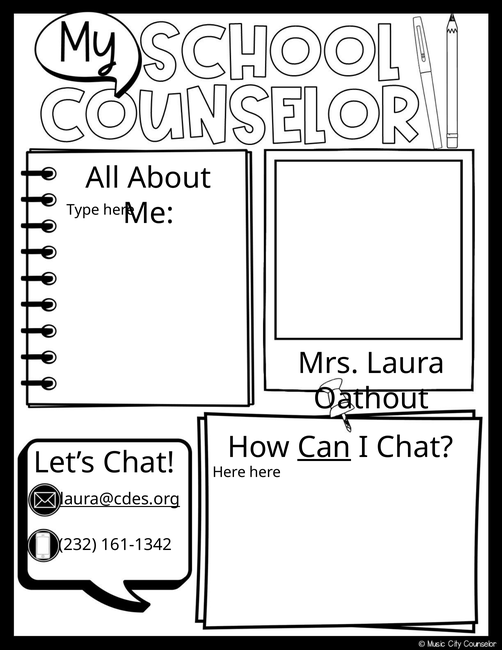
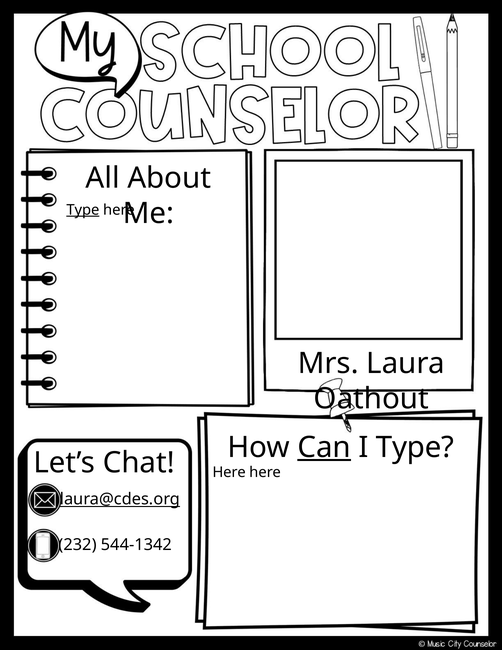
Type at (83, 210) underline: none -> present
I Chat: Chat -> Type
161-1342: 161-1342 -> 544-1342
